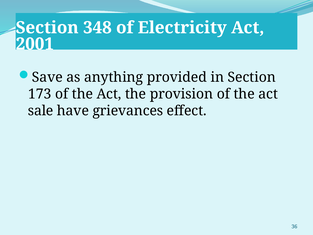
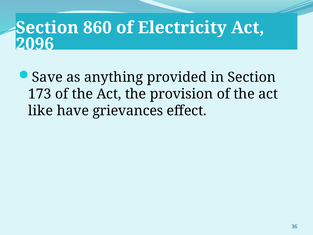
348: 348 -> 860
2001: 2001 -> 2096
sale: sale -> like
